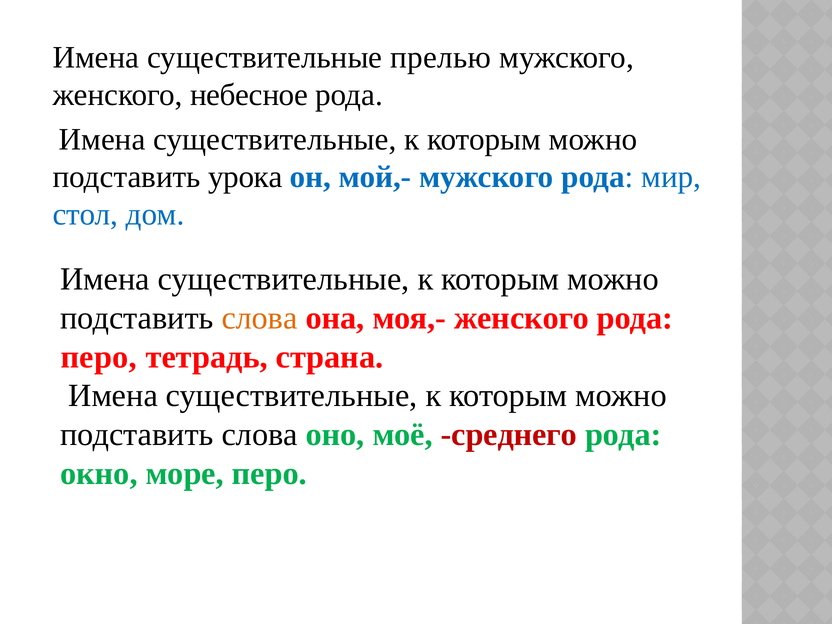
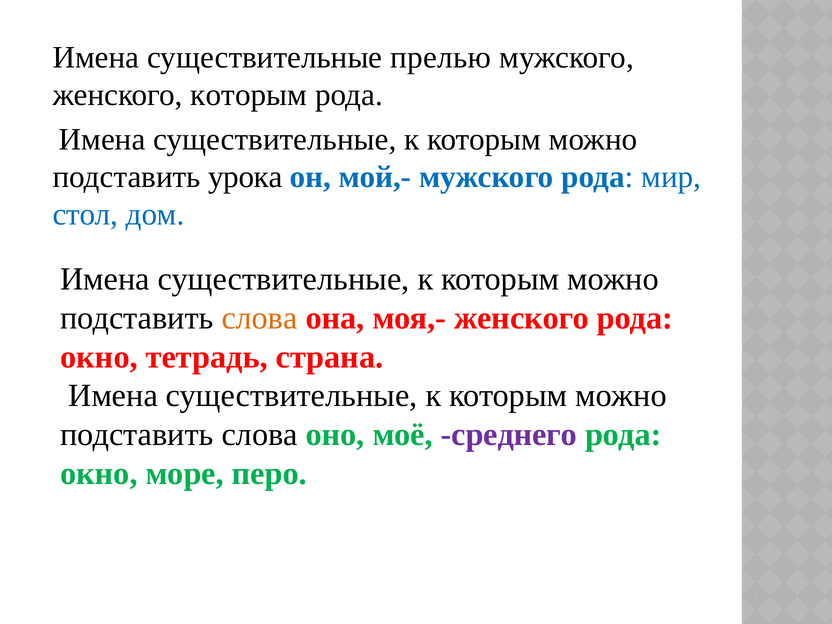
женского небесное: небесное -> которым
перо at (99, 357): перо -> окно
среднего colour: red -> purple
